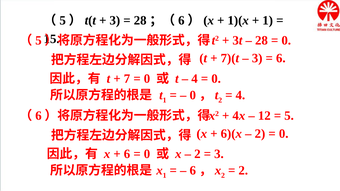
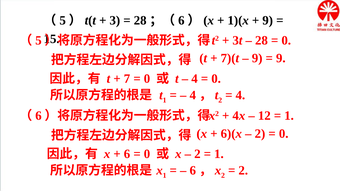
1 at (268, 21): 1 -> 9
3 at (257, 58): 3 -> 9
6 at (281, 58): 6 -> 9
0 at (193, 95): 0 -> 4
5 at (289, 116): 5 -> 1
3 at (219, 154): 3 -> 1
